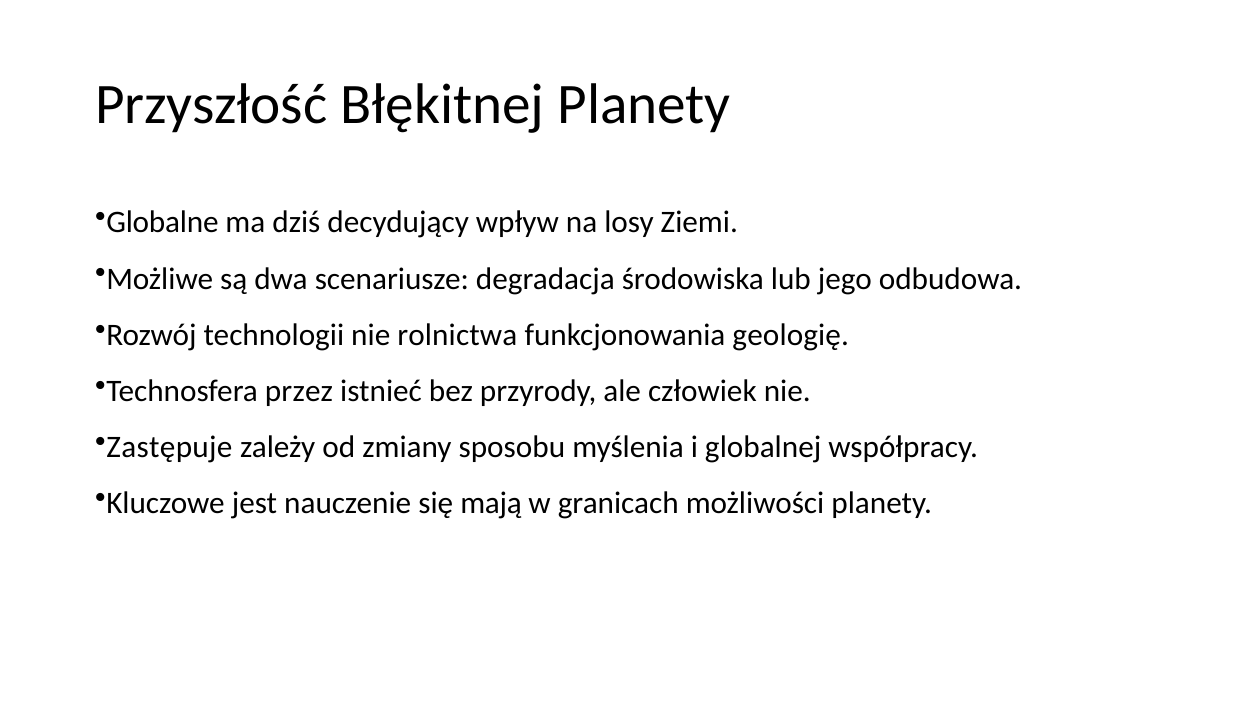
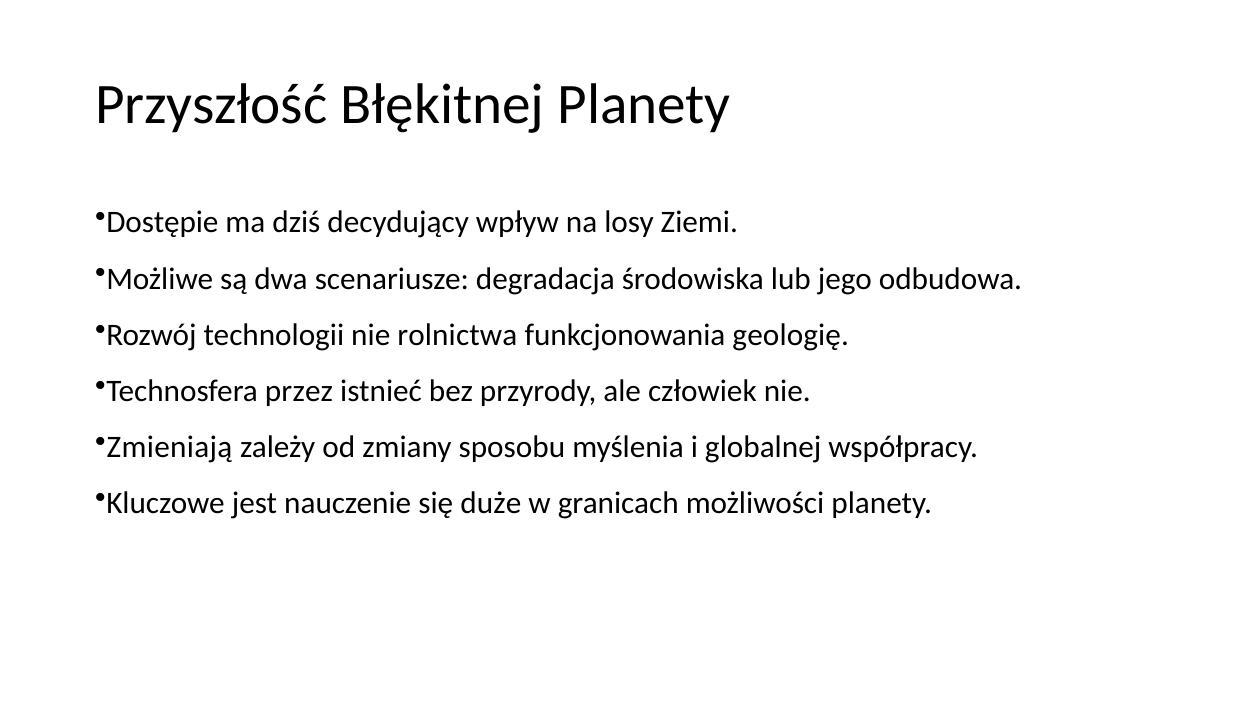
Globalne: Globalne -> Dostępie
Zastępuje: Zastępuje -> Zmieniają
mają: mają -> duże
